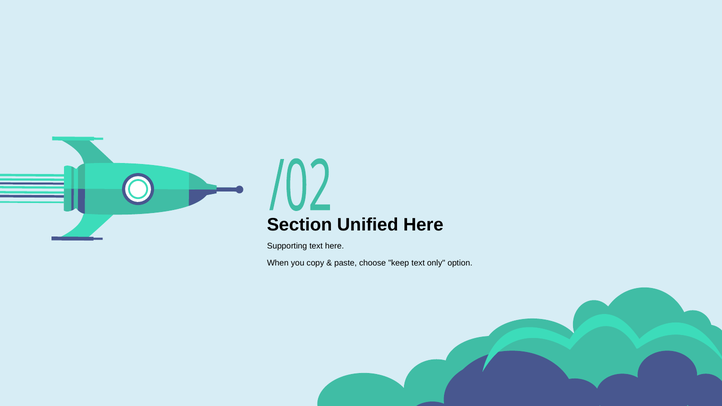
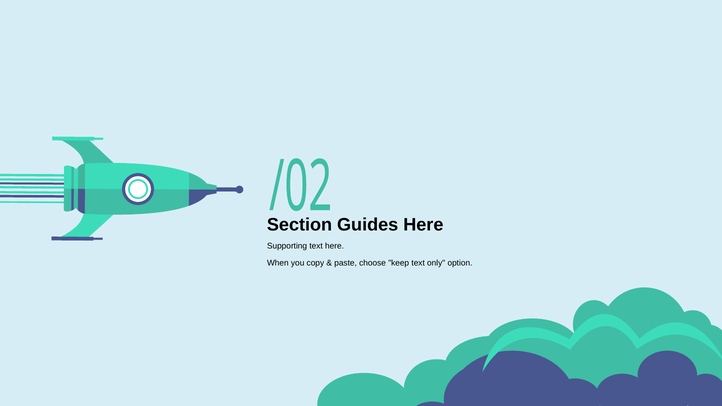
Unified: Unified -> Guides
